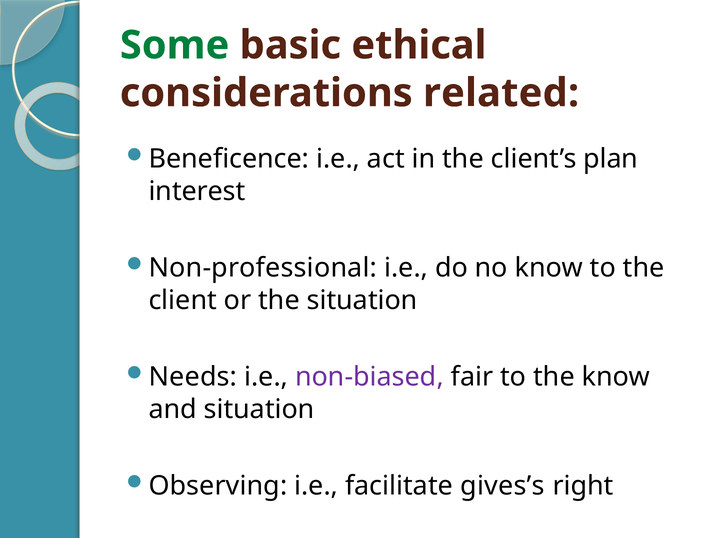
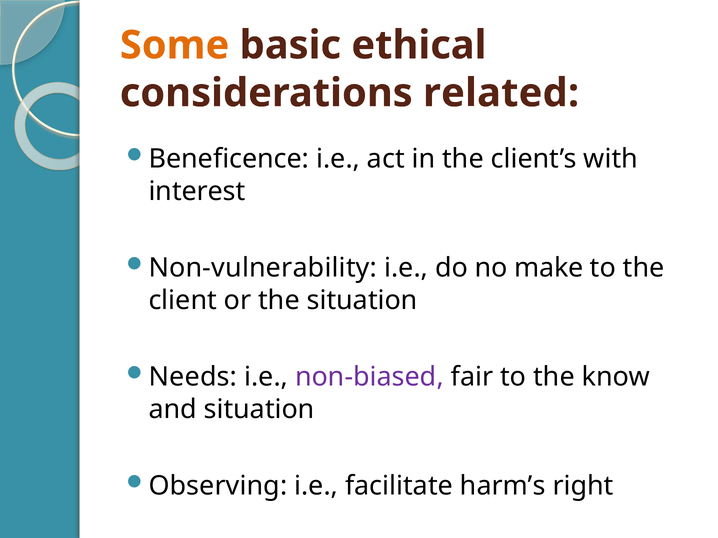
Some colour: green -> orange
plan: plan -> with
Non-professional: Non-professional -> Non-vulnerability
no know: know -> make
gives’s: gives’s -> harm’s
